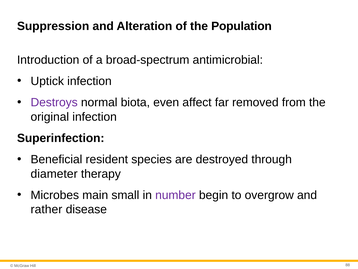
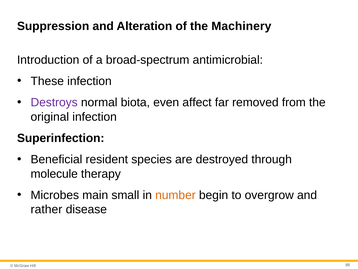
Population: Population -> Machinery
Uptick: Uptick -> These
diameter: diameter -> molecule
number colour: purple -> orange
